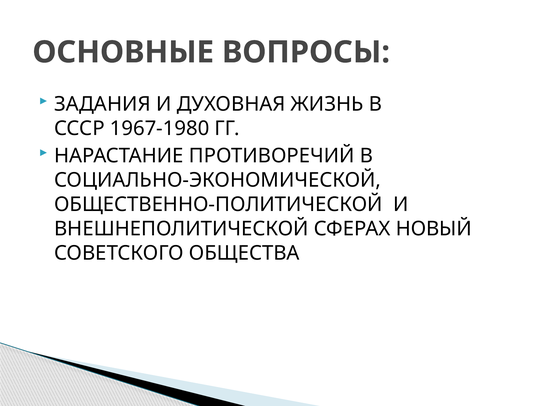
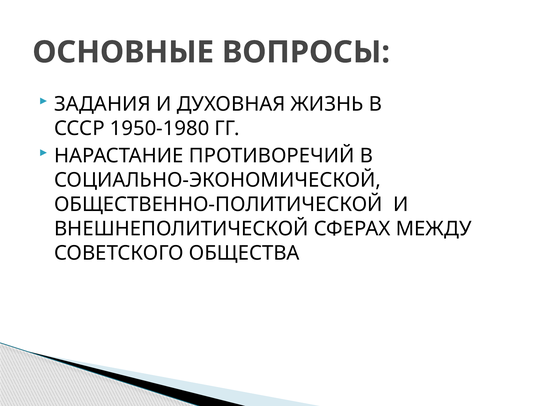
1967-1980: 1967-1980 -> 1950-1980
НОВЫЙ: НОВЫЙ -> МЕЖДУ
